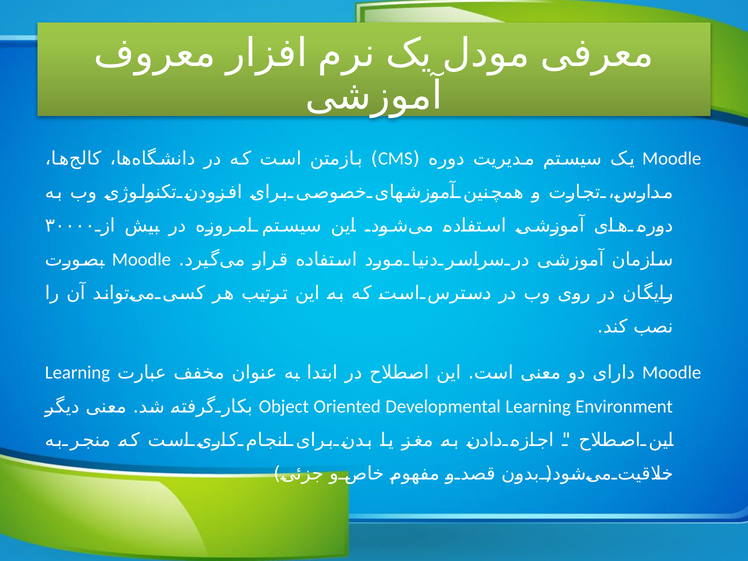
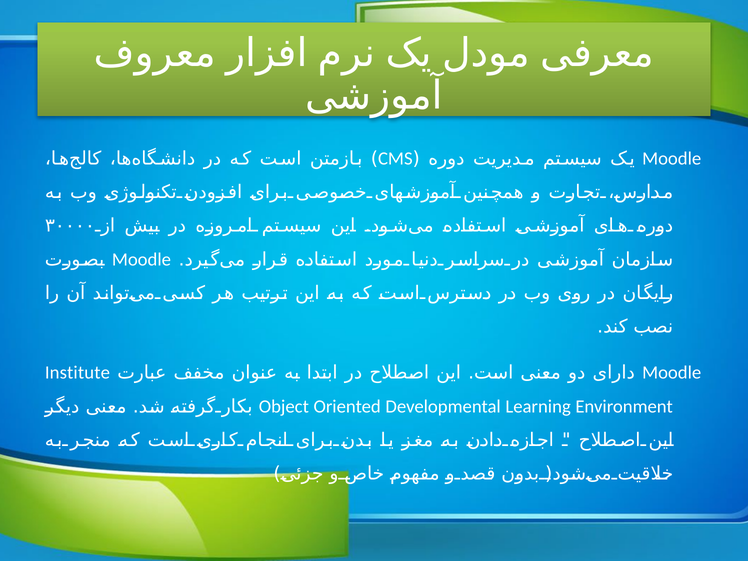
Learning at (77, 373): Learning -> Institute
